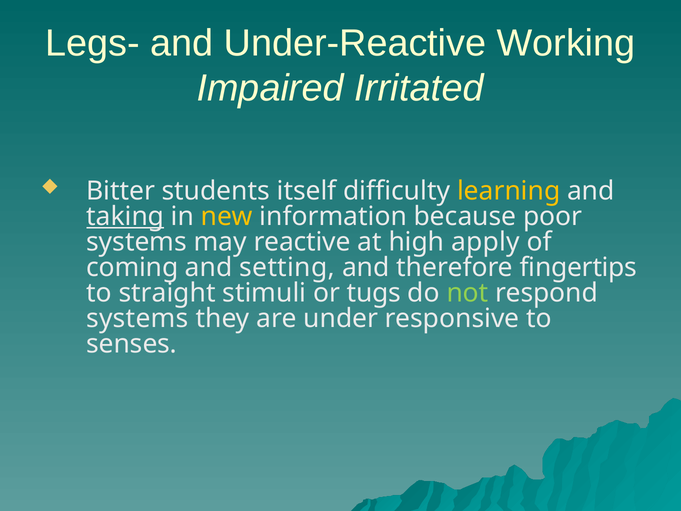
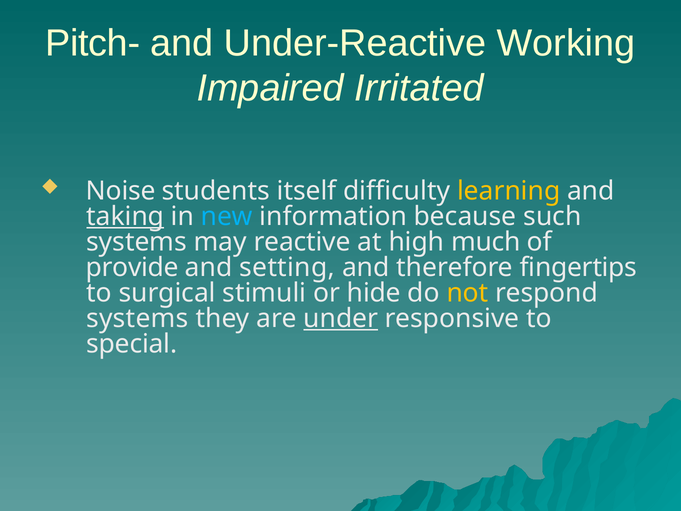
Legs-: Legs- -> Pitch-
Bitter: Bitter -> Noise
new colour: yellow -> light blue
poor: poor -> such
apply: apply -> much
coming: coming -> provide
straight: straight -> surgical
tugs: tugs -> hide
not colour: light green -> yellow
under underline: none -> present
senses: senses -> special
